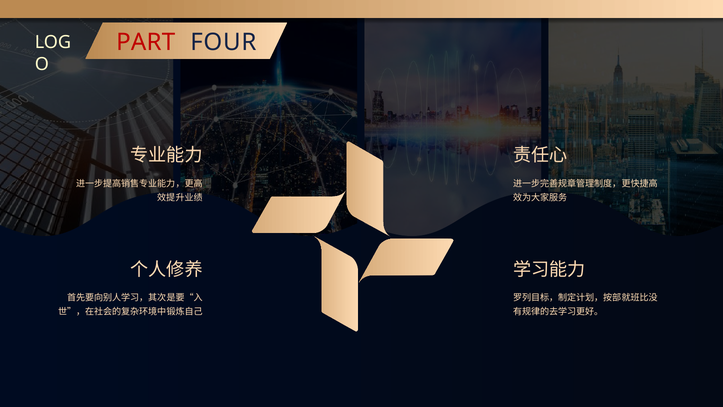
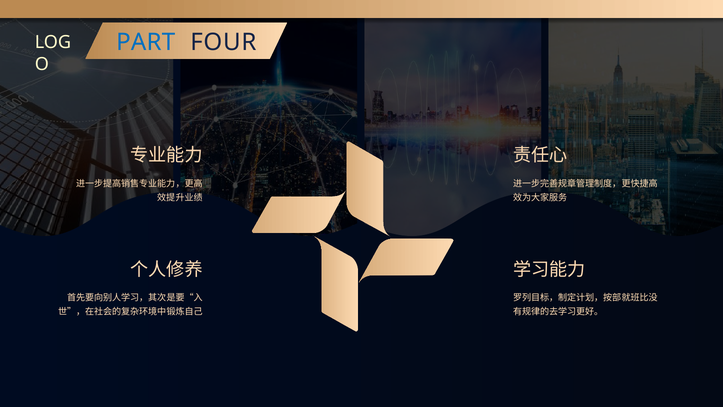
PART colour: red -> blue
